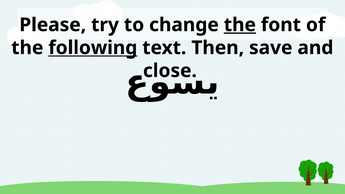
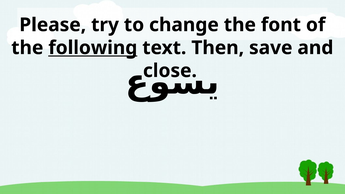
the at (240, 25) underline: present -> none
